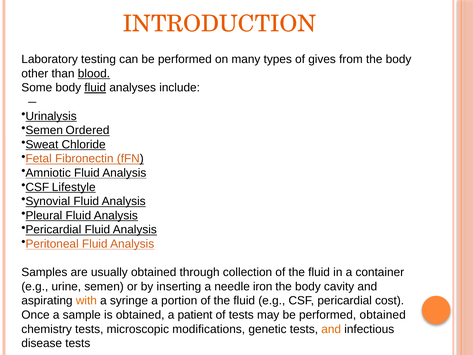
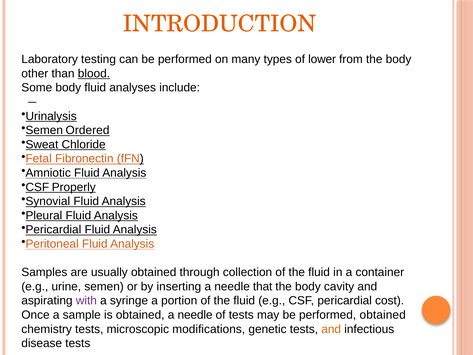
gives: gives -> lower
fluid at (95, 88) underline: present -> none
Lifestyle: Lifestyle -> Properly
iron: iron -> that
with colour: orange -> purple
obtained a patient: patient -> needle
